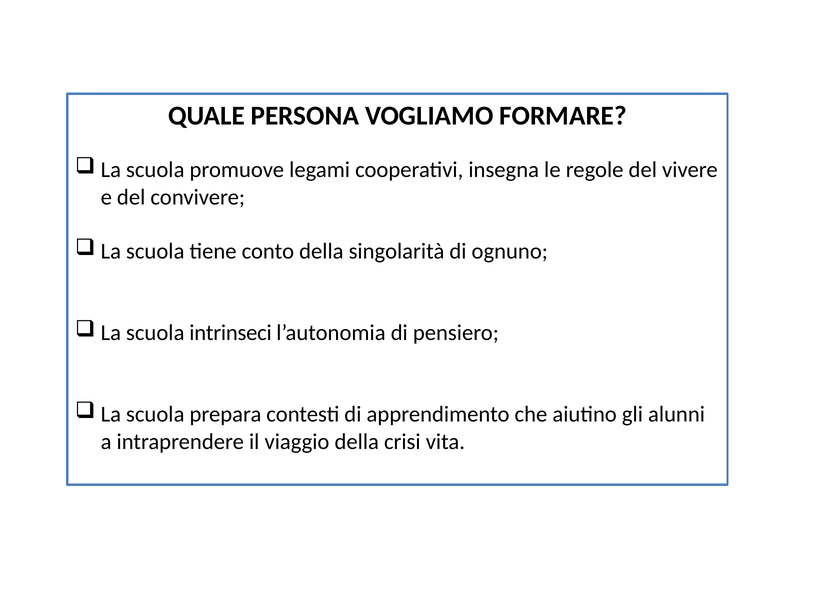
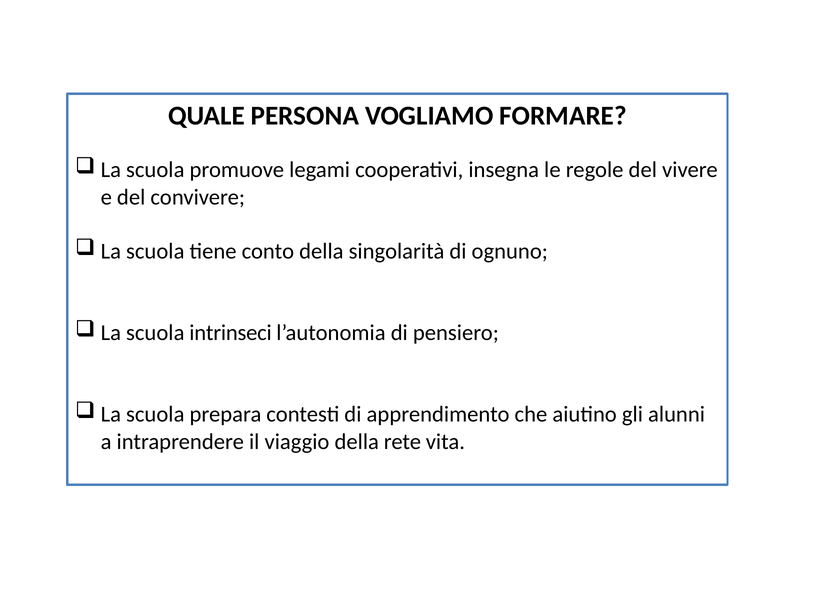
crisi: crisi -> rete
